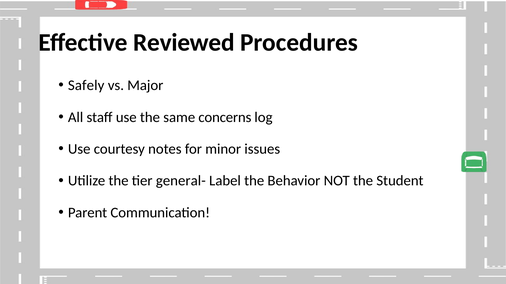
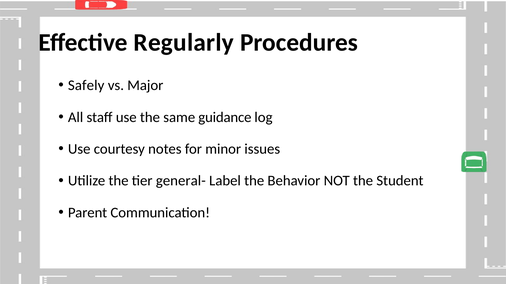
Reviewed: Reviewed -> Regularly
concerns: concerns -> guidance
